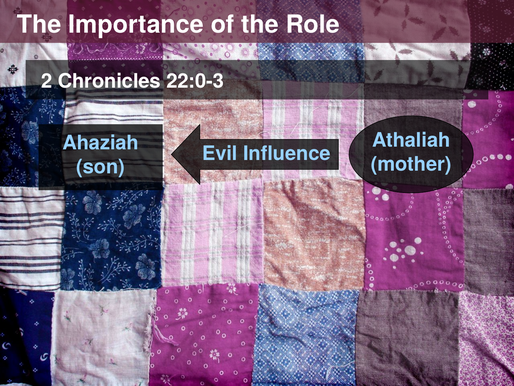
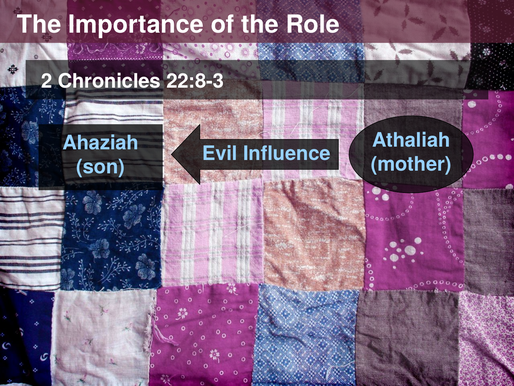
22:0-3: 22:0-3 -> 22:8-3
